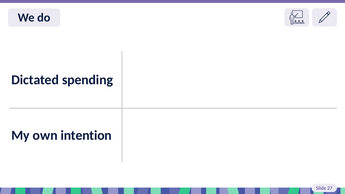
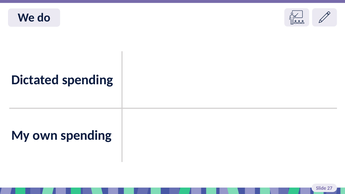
own intention: intention -> spending
